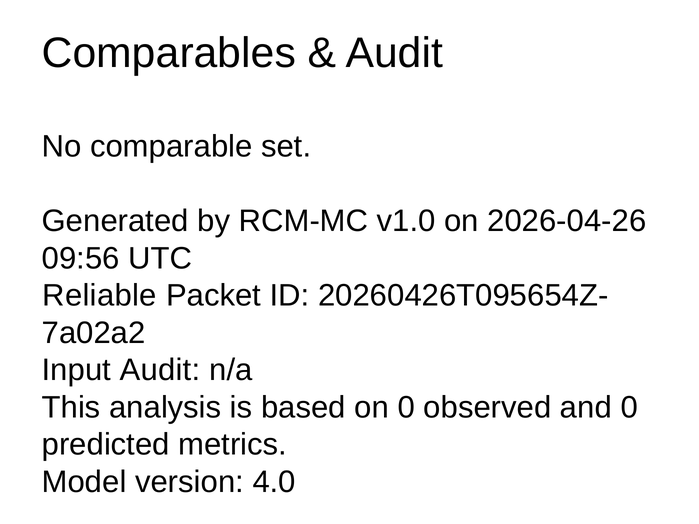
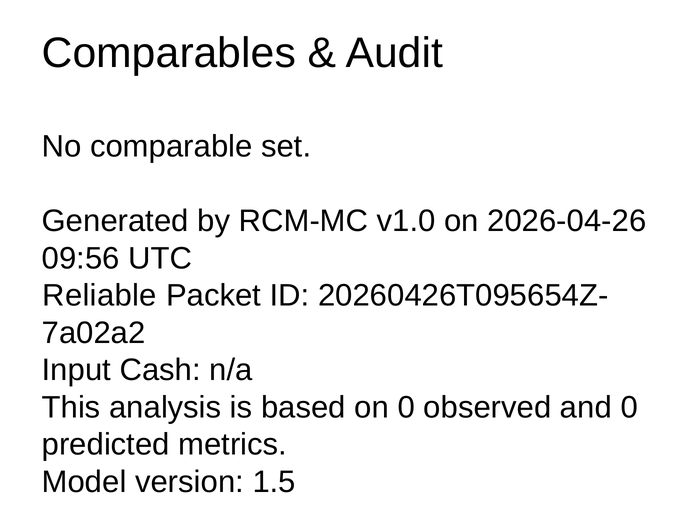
Input Audit: Audit -> Cash
4.0: 4.0 -> 1.5
